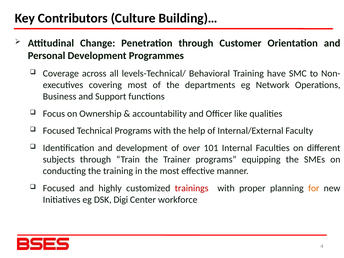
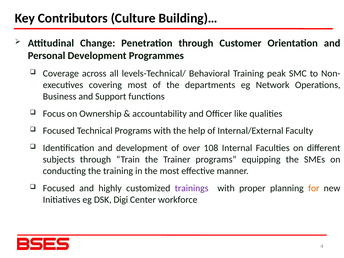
have: have -> peak
101: 101 -> 108
trainings colour: red -> purple
